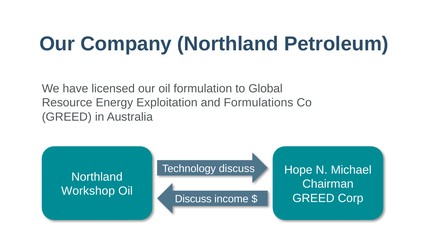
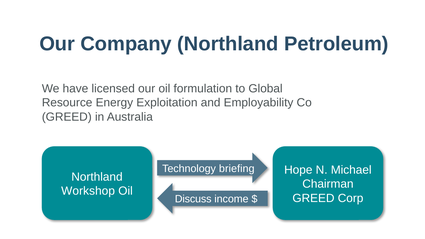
Formulations: Formulations -> Employability
Technology discuss: discuss -> briefing
